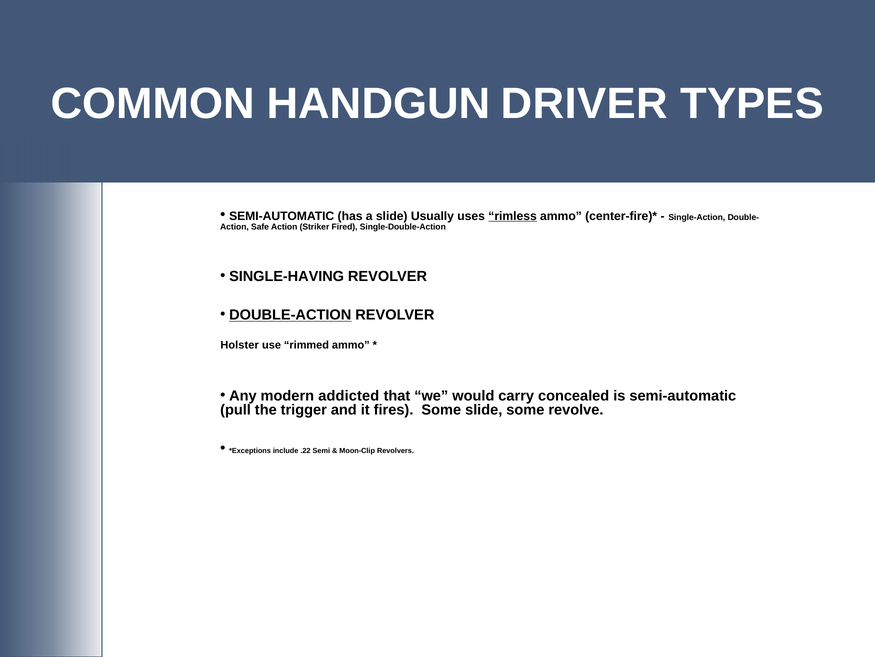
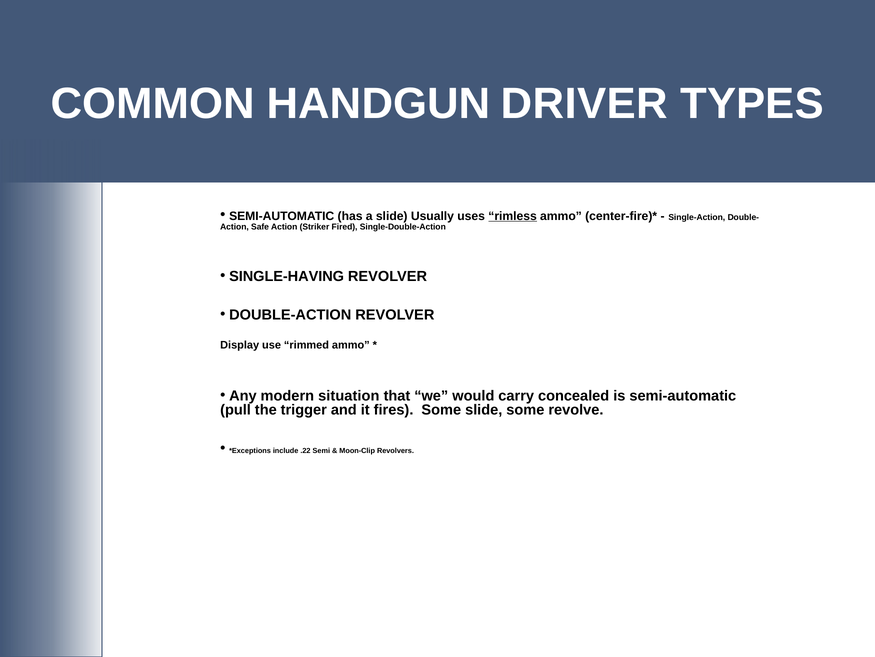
DOUBLE-ACTION underline: present -> none
Holster: Holster -> Display
addicted: addicted -> situation
